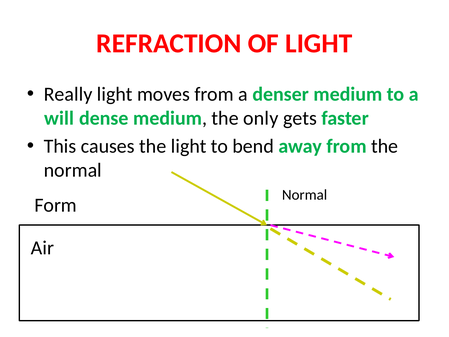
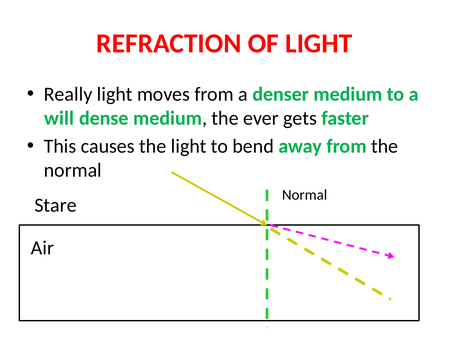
only: only -> ever
Form: Form -> Stare
